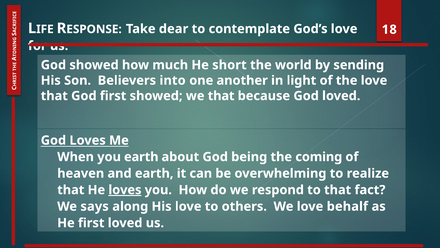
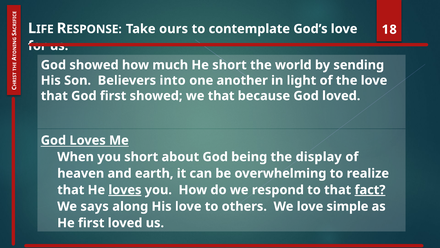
dear: dear -> ours
you earth: earth -> short
coming: coming -> display
fact underline: none -> present
behalf: behalf -> simple
